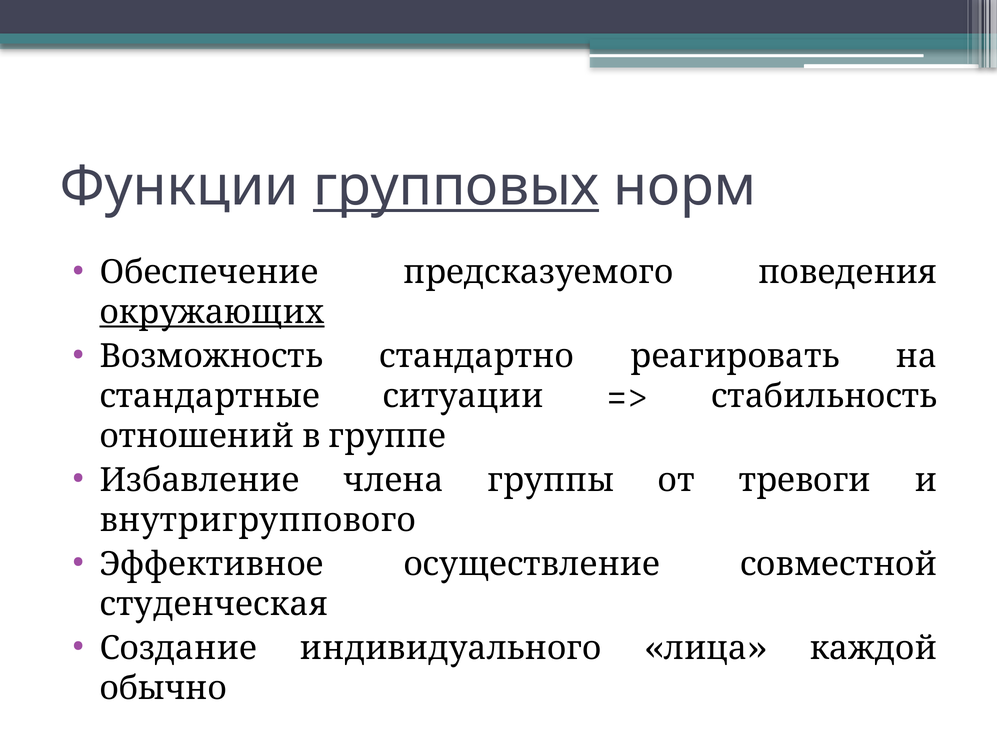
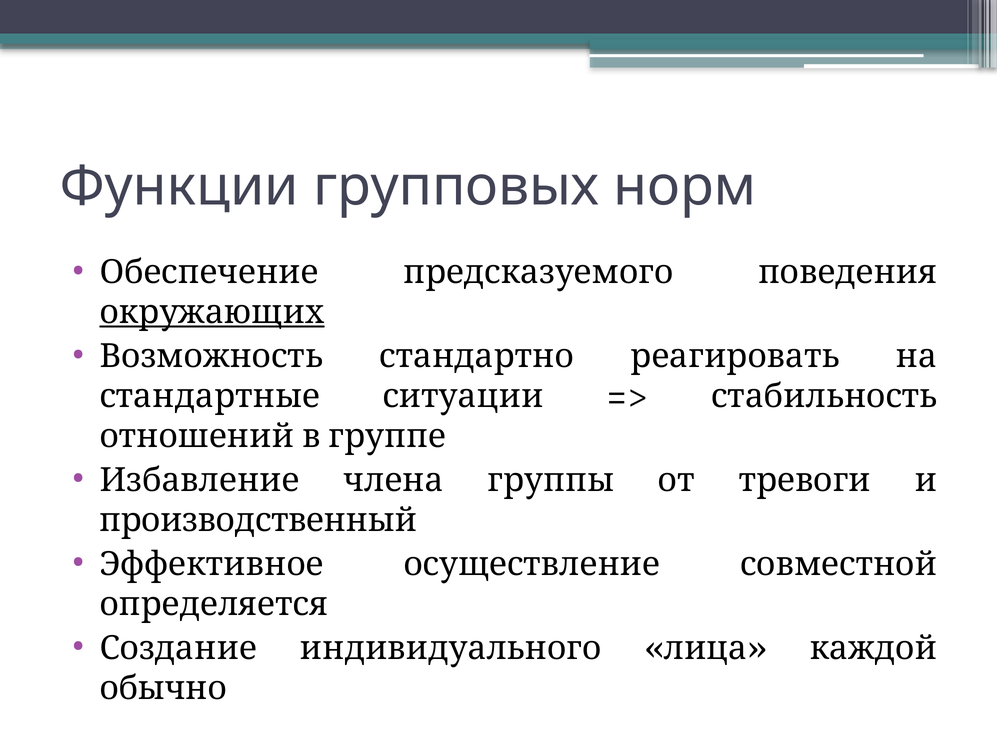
групповых underline: present -> none
внутригруппового: внутригруппового -> производственный
студенческая: студенческая -> определяется
